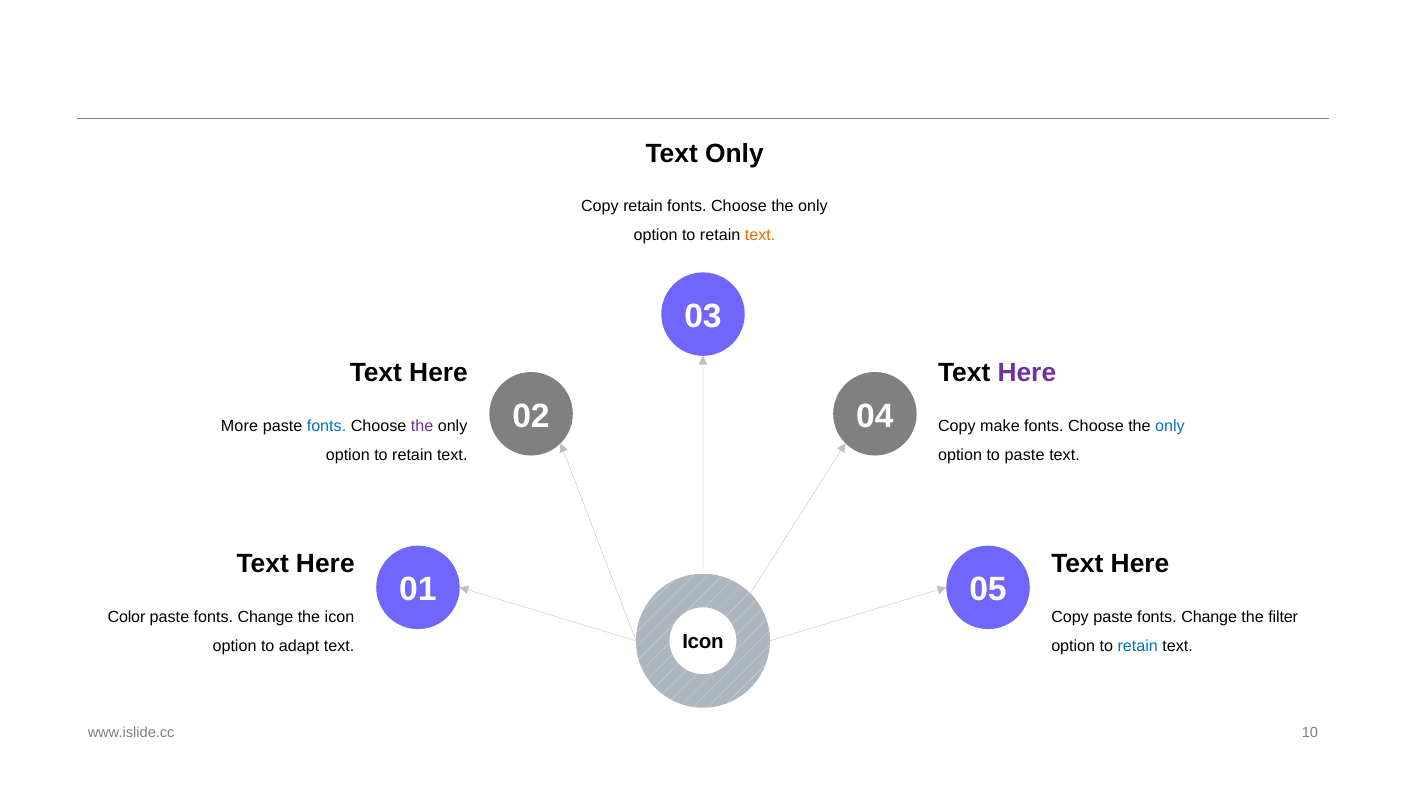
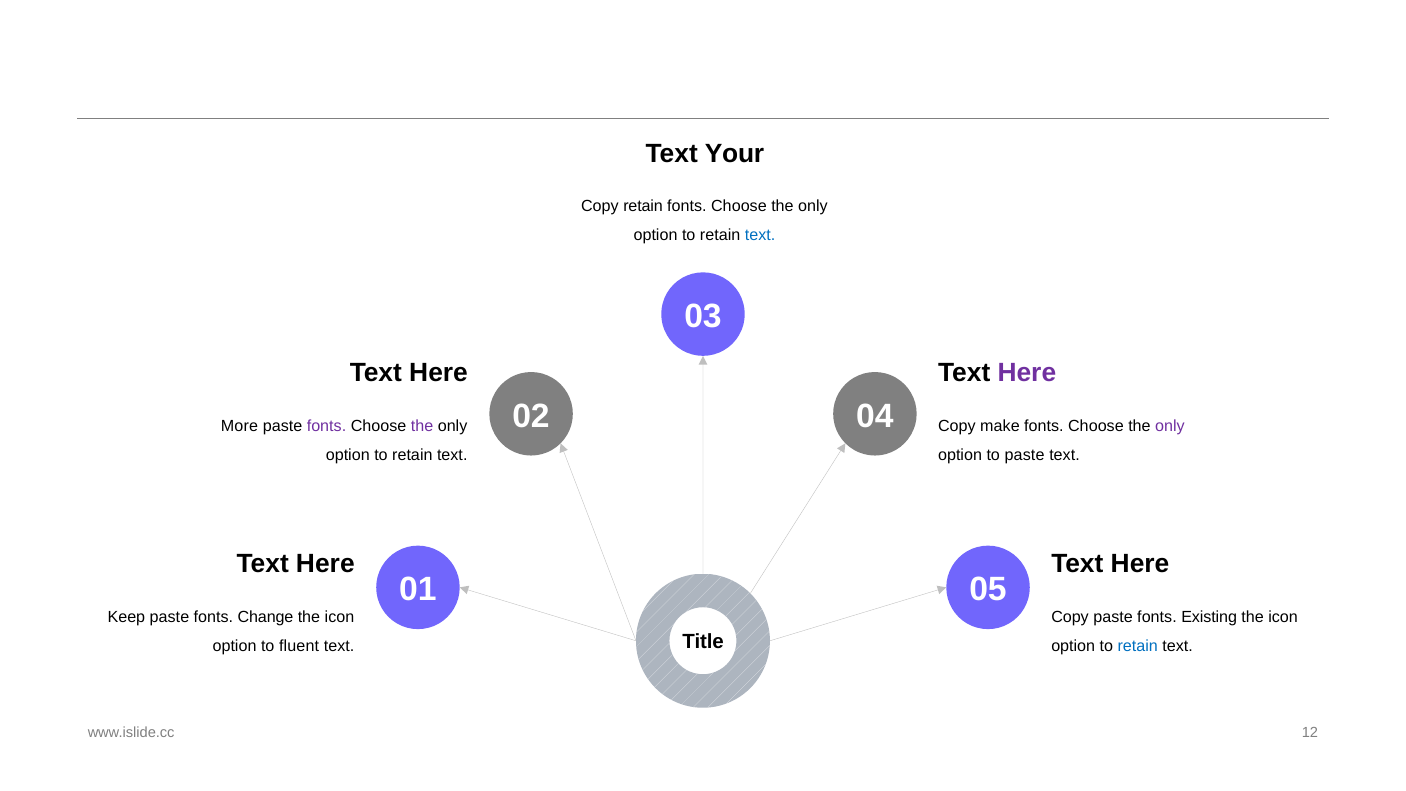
Text Only: Only -> Your
text at (760, 235) colour: orange -> blue
fonts at (327, 426) colour: blue -> purple
only at (1170, 426) colour: blue -> purple
Color: Color -> Keep
Copy paste fonts Change: Change -> Existing
filter at (1283, 617): filter -> icon
Icon at (703, 642): Icon -> Title
adapt: adapt -> fluent
10: 10 -> 12
